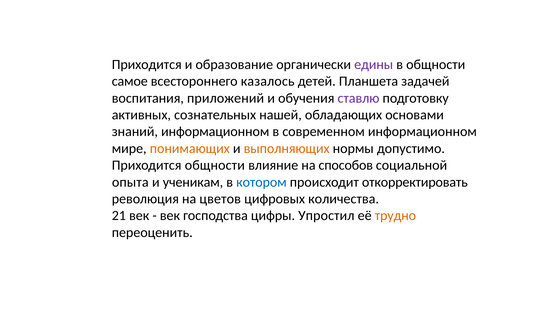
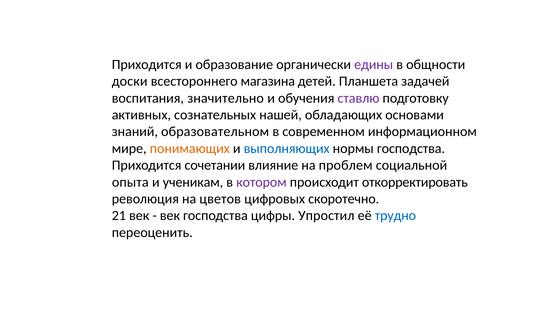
самое: самое -> доски
казалось: казалось -> магазина
приложений: приложений -> значительно
знаний информационном: информационном -> образовательном
выполняющих colour: orange -> blue
нормы допустимо: допустимо -> господства
Приходится общности: общности -> сочетании
способов: способов -> проблем
котором colour: blue -> purple
количества: количества -> скоротечно
трудно colour: orange -> blue
